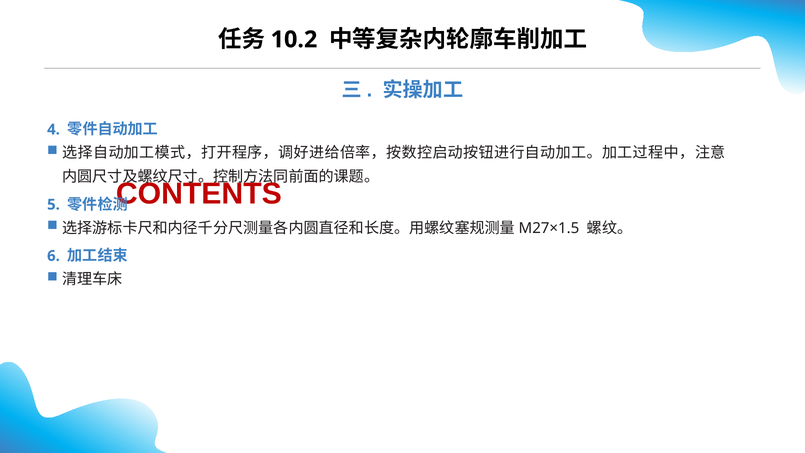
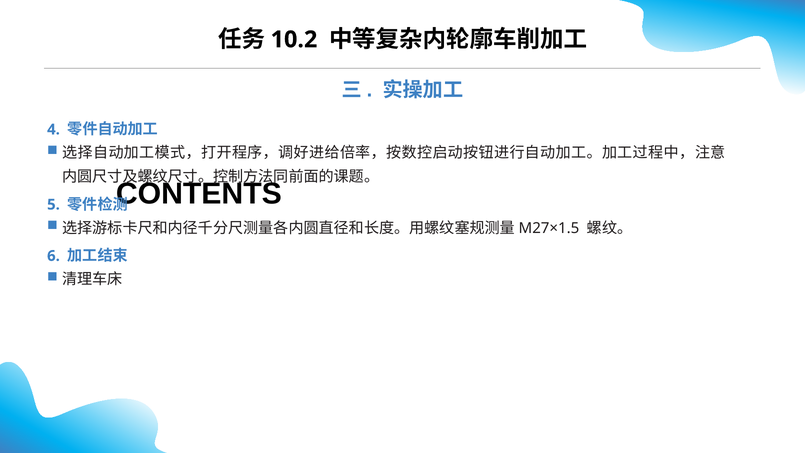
CONTENTS colour: red -> black
